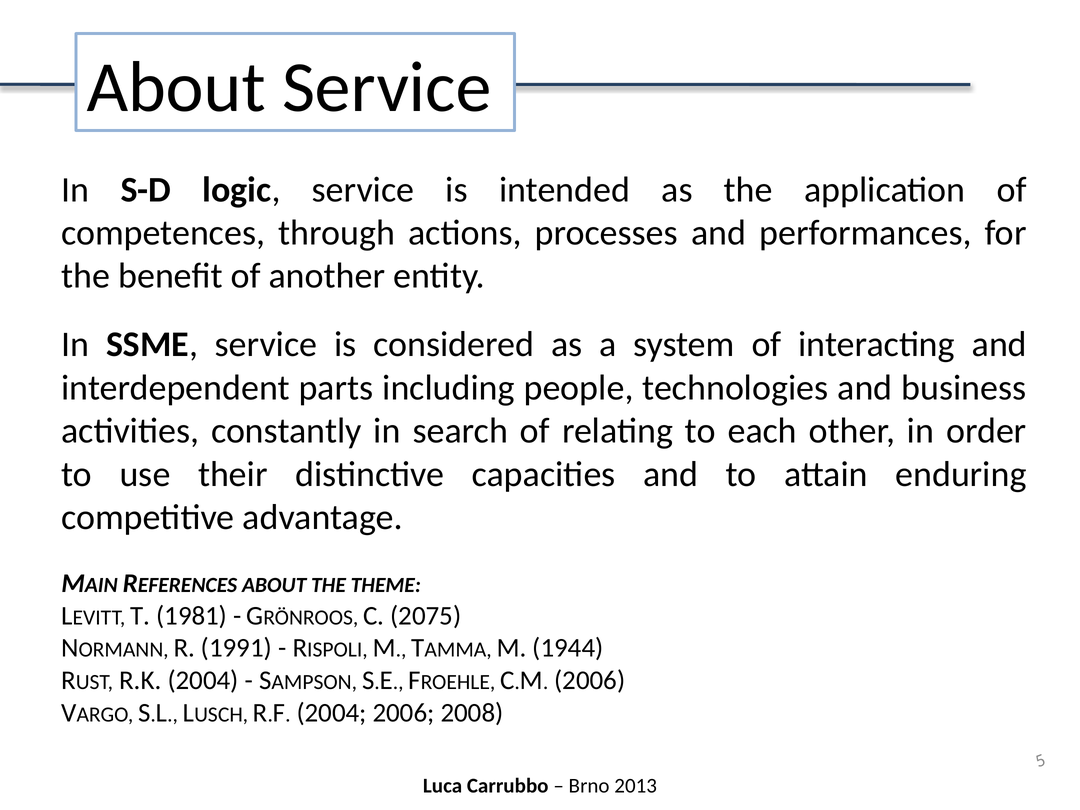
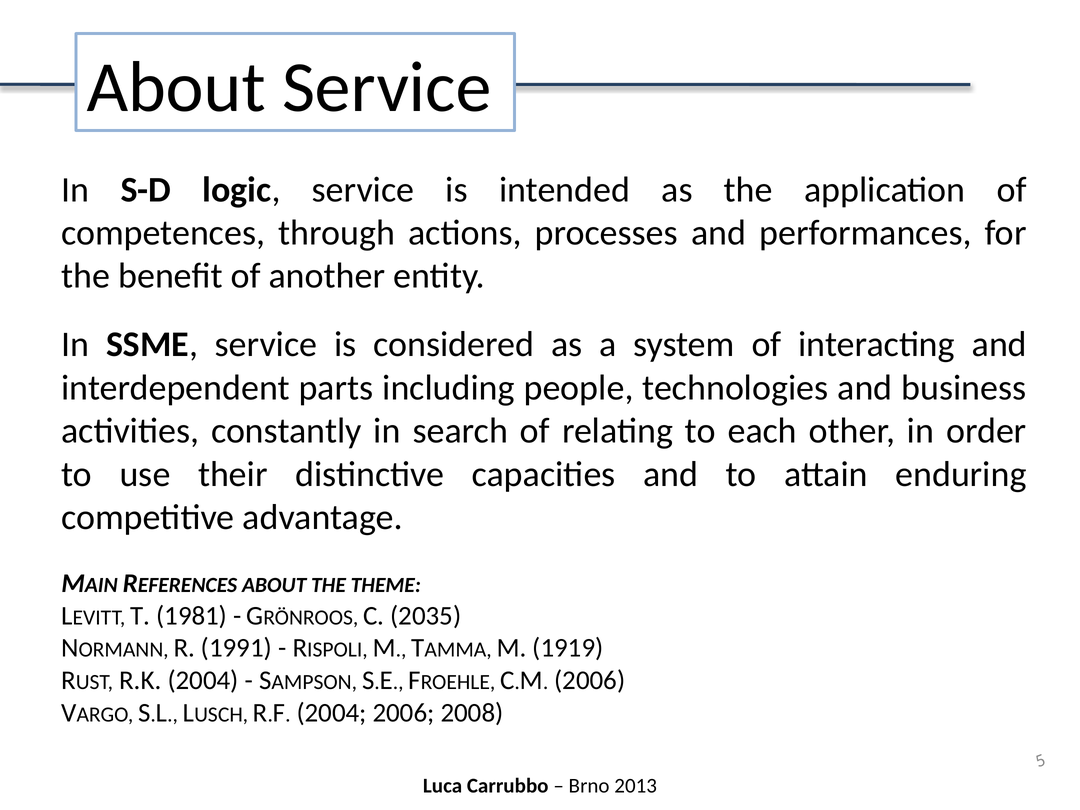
2075: 2075 -> 2035
1944: 1944 -> 1919
